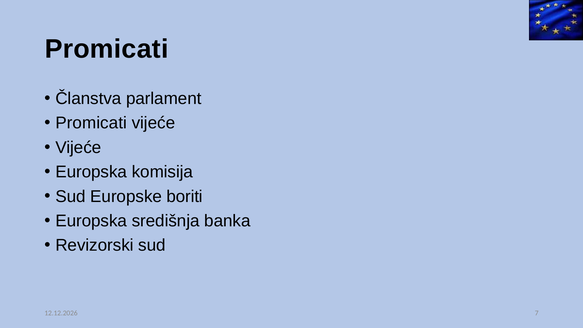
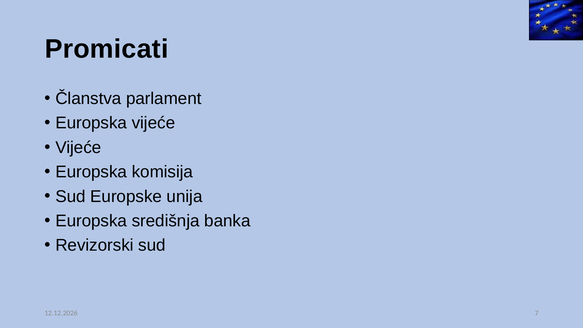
Promicati at (91, 123): Promicati -> Europska
boriti: boriti -> unija
